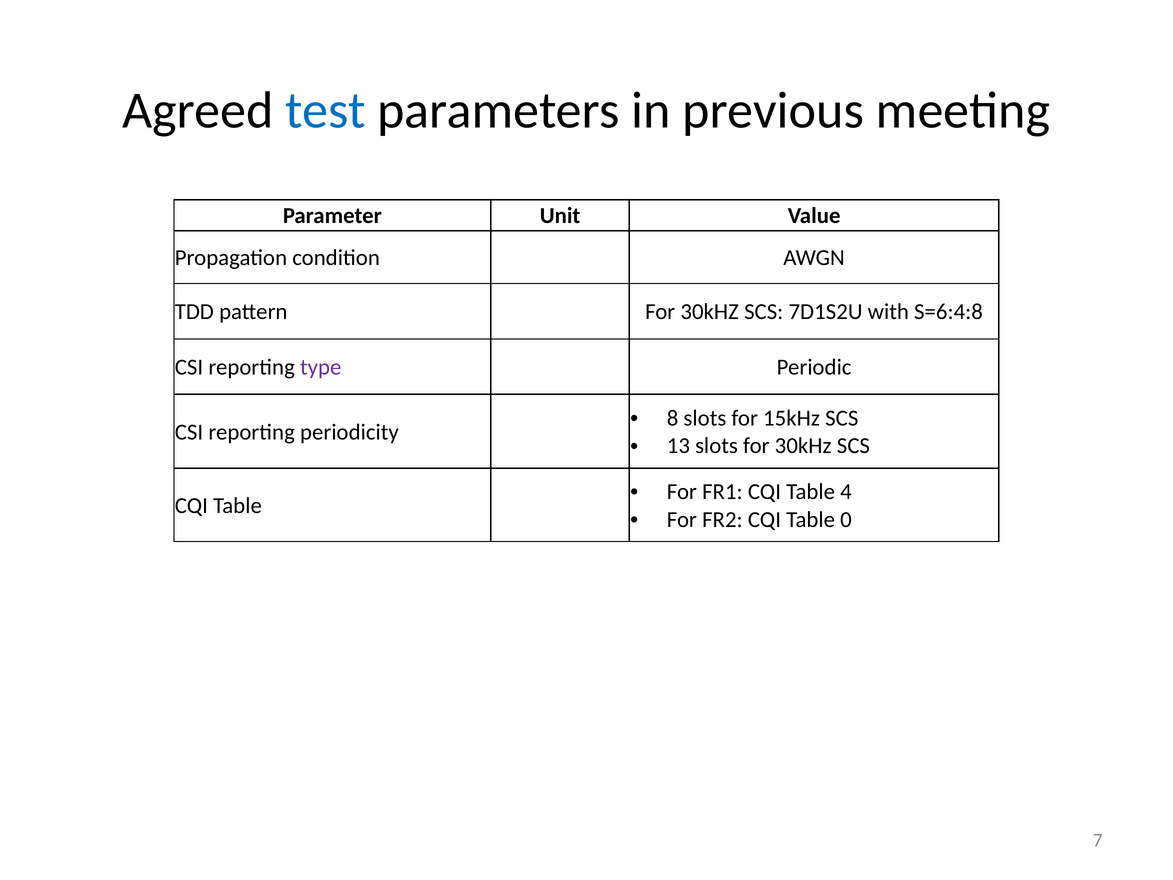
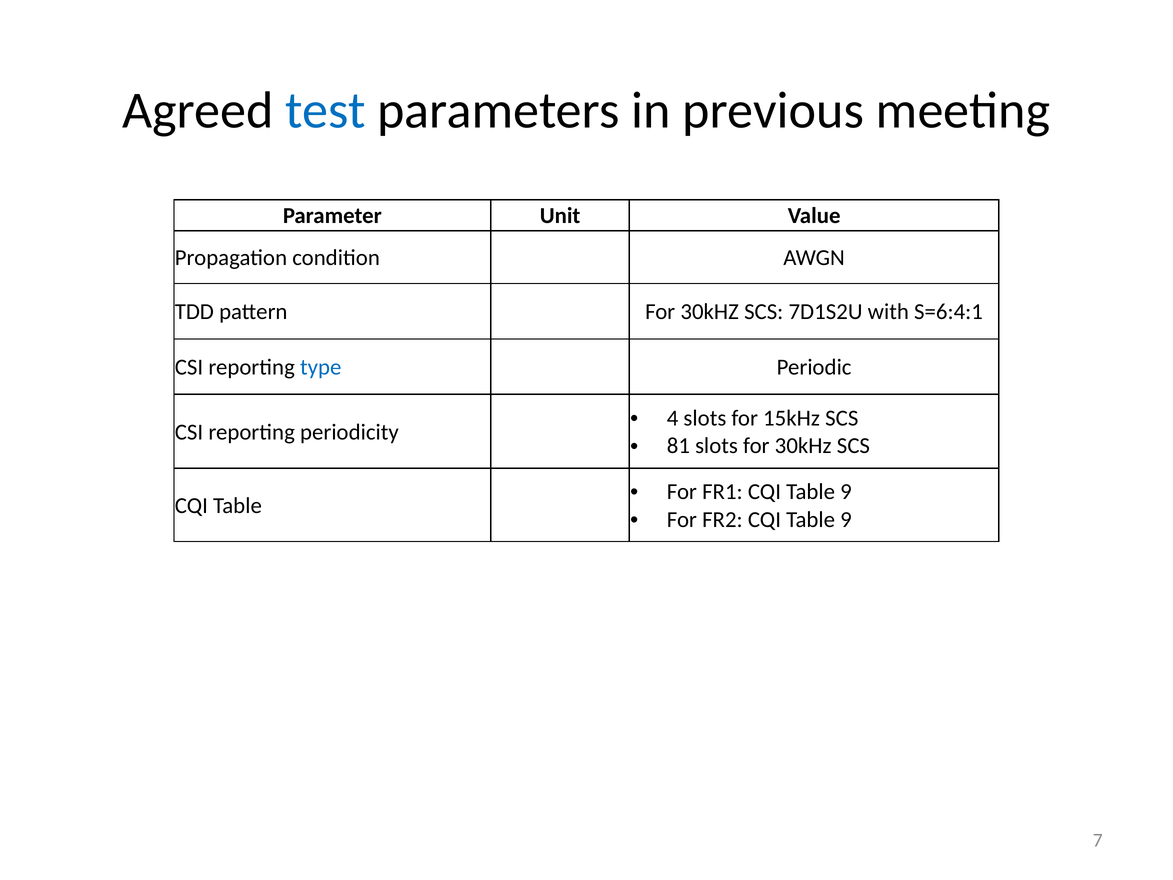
S=6:4:8: S=6:4:8 -> S=6:4:1
type colour: purple -> blue
8: 8 -> 4
13: 13 -> 81
FR1 CQI Table 4: 4 -> 9
FR2 CQI Table 0: 0 -> 9
